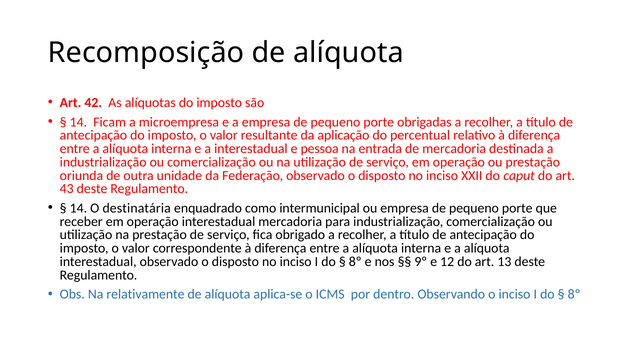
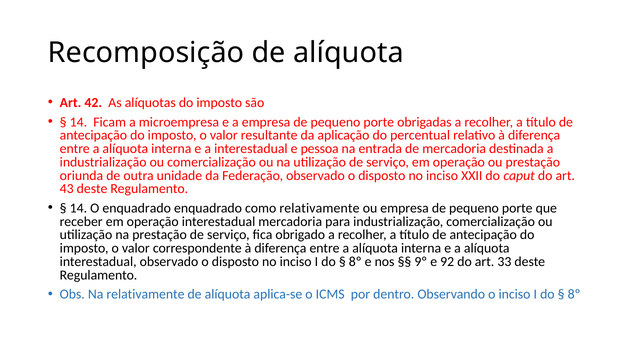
O destinatária: destinatária -> enquadrado
como intermunicipal: intermunicipal -> relativamente
12: 12 -> 92
13: 13 -> 33
